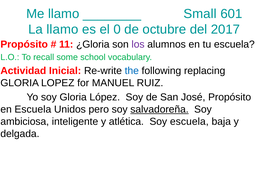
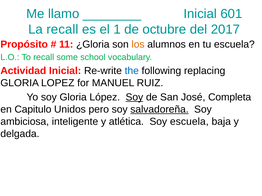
Small at (200, 14): Small -> Inicial
La llamo: llamo -> recall
0: 0 -> 1
los colour: purple -> orange
Soy at (134, 97) underline: none -> present
José Propósito: Propósito -> Completa
en Escuela: Escuela -> Capitulo
